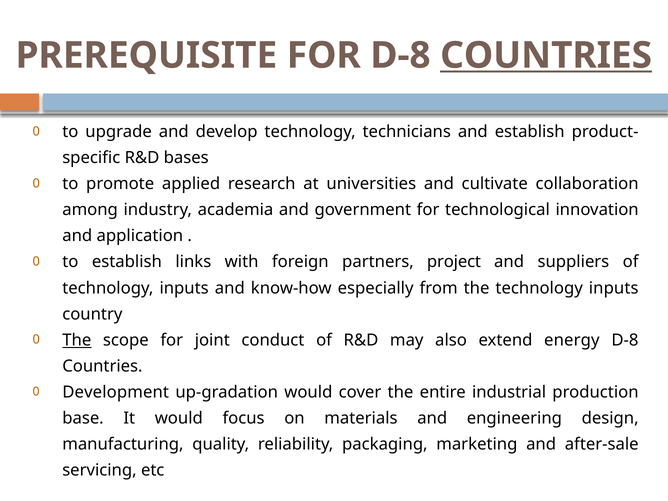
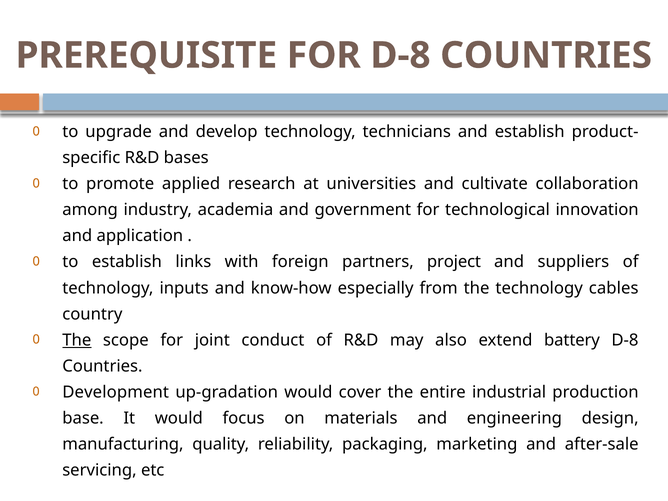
COUNTRIES at (546, 55) underline: present -> none
the technology inputs: inputs -> cables
energy: energy -> battery
